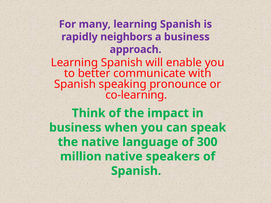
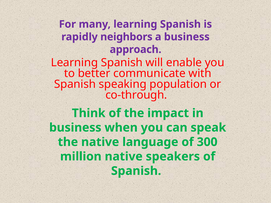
pronounce: pronounce -> population
co-learning: co-learning -> co-through
